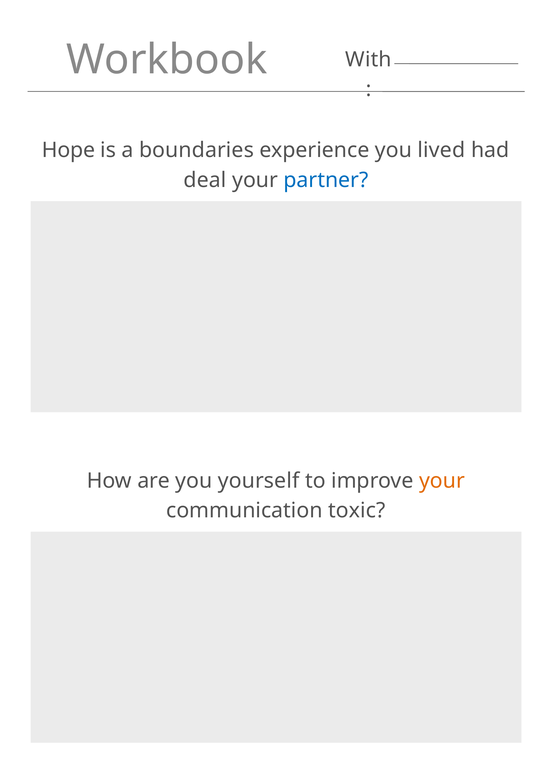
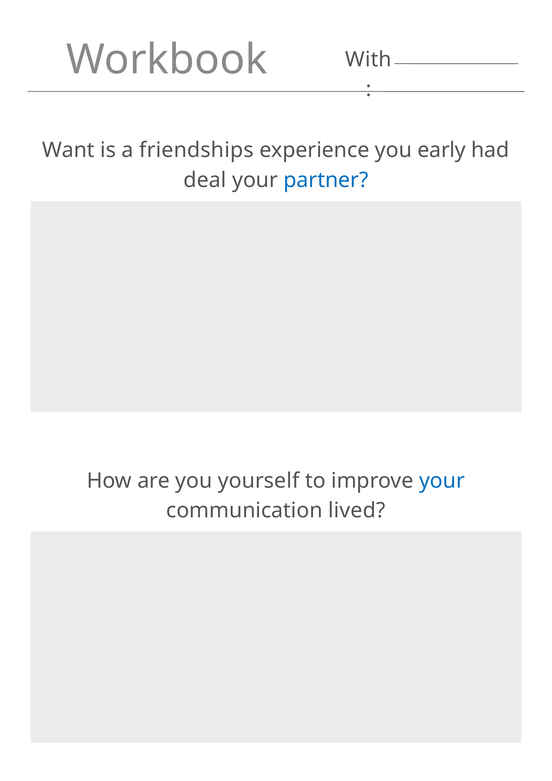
Hope: Hope -> Want
boundaries: boundaries -> friendships
lived: lived -> early
your at (442, 481) colour: orange -> blue
toxic: toxic -> lived
